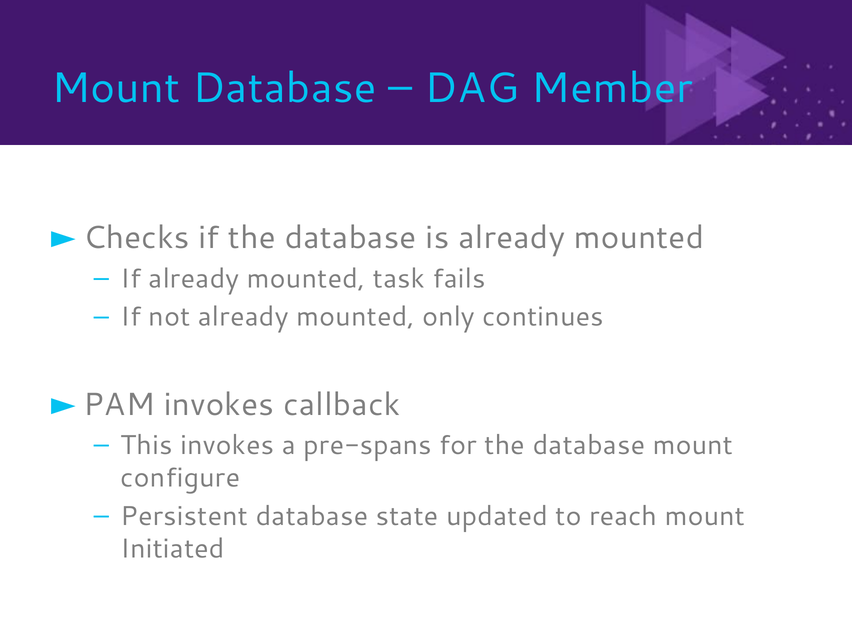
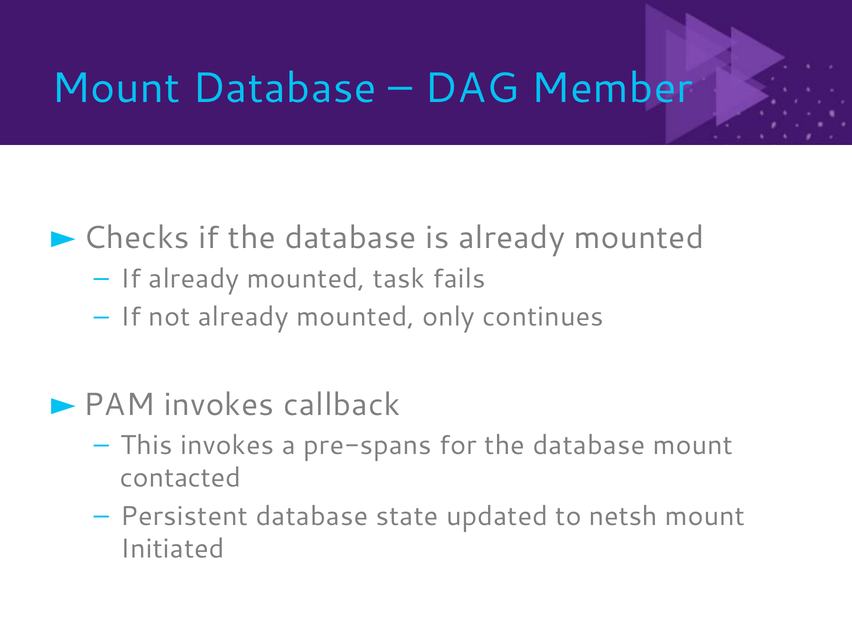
configure: configure -> contacted
reach: reach -> netsh
